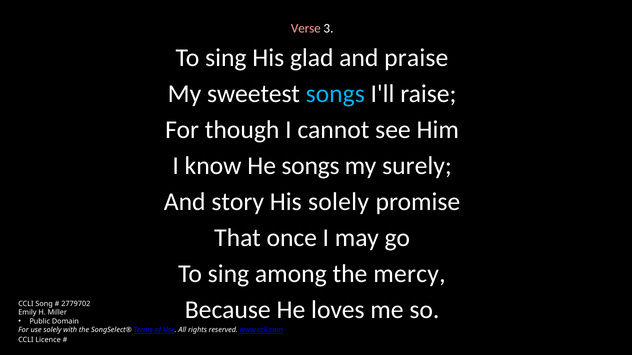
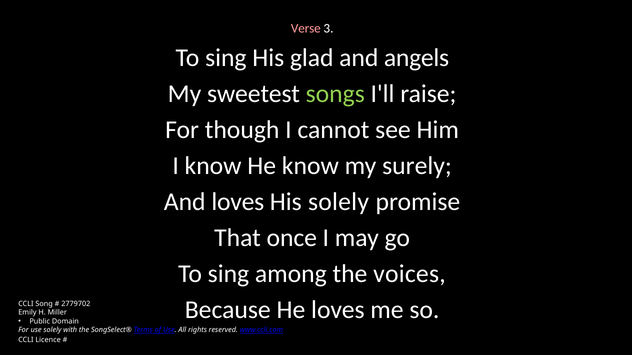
praise: praise -> angels
songs at (335, 94) colour: light blue -> light green
He songs: songs -> know
And story: story -> loves
mercy: mercy -> voices
